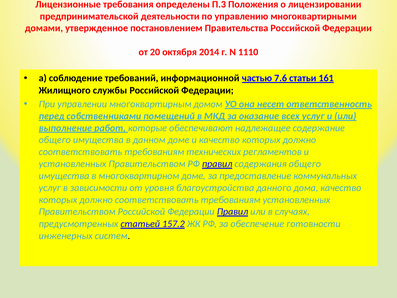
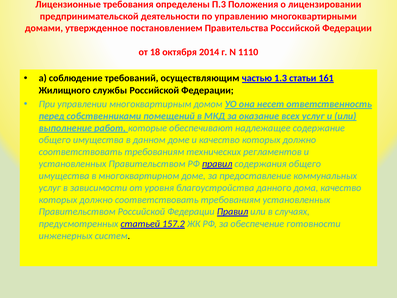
20: 20 -> 18
информационной: информационной -> осуществляющим
7.6: 7.6 -> 1.3
